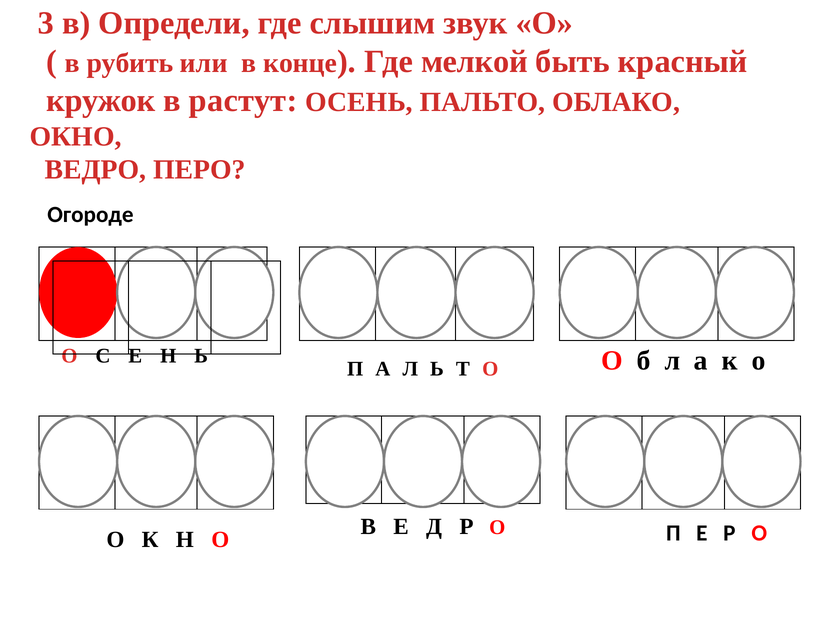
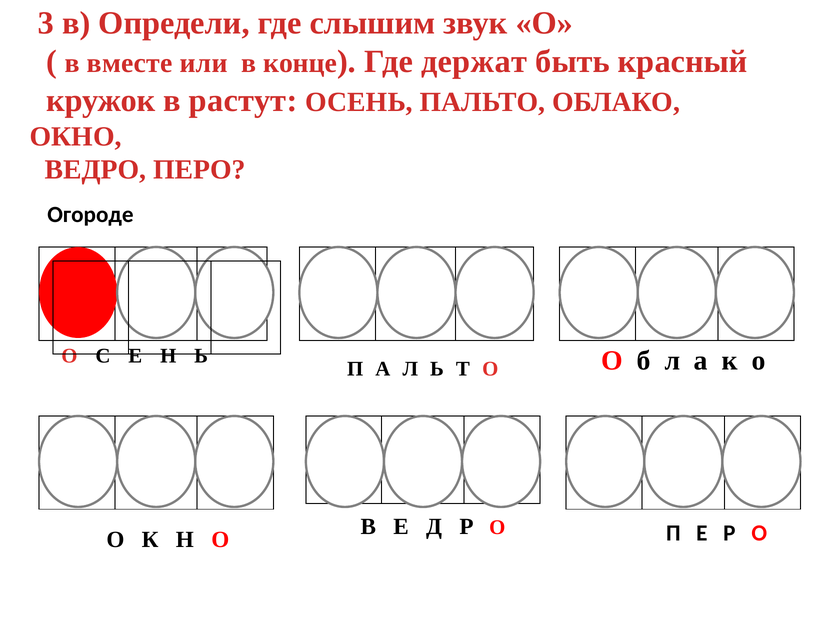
рубить: рубить -> вместе
мелкой: мелкой -> держат
